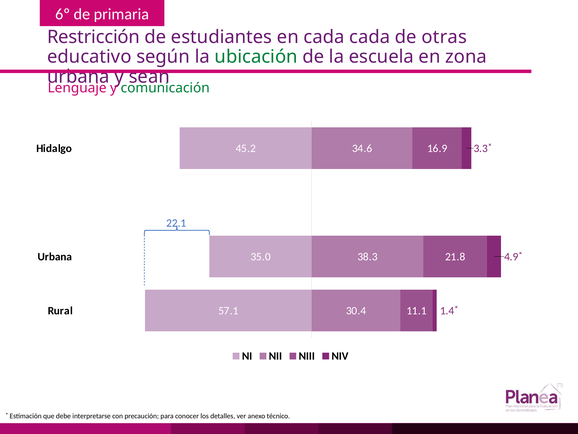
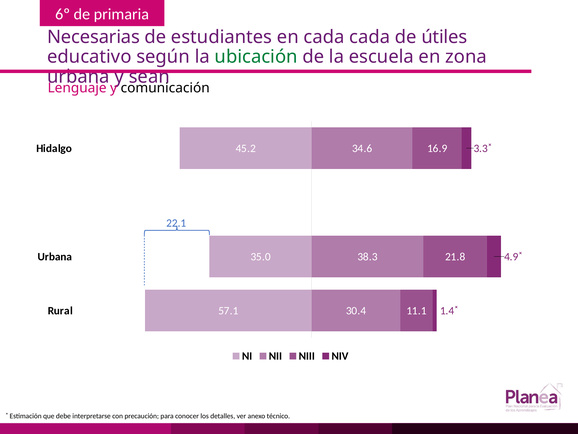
Restricción: Restricción -> Necesarias
otras: otras -> útiles
comunicación colour: green -> black
